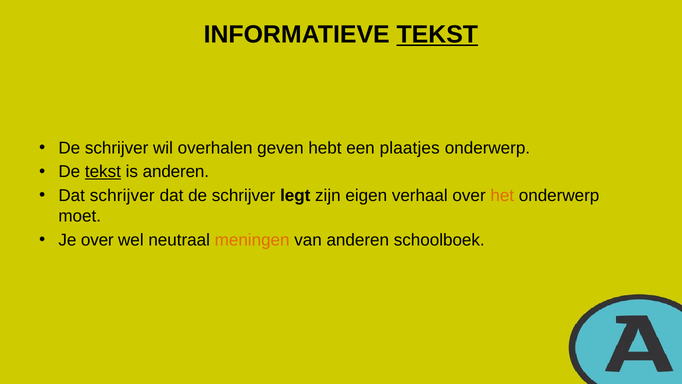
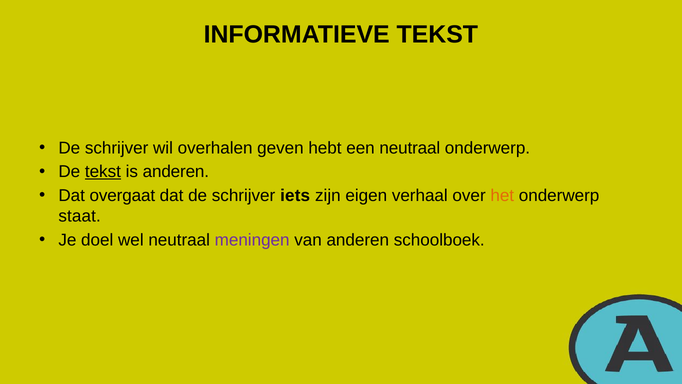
TEKST at (437, 35) underline: present -> none
een plaatjes: plaatjes -> neutraal
Dat schrijver: schrijver -> overgaat
legt: legt -> iets
moet: moet -> staat
Je over: over -> doel
meningen colour: orange -> purple
